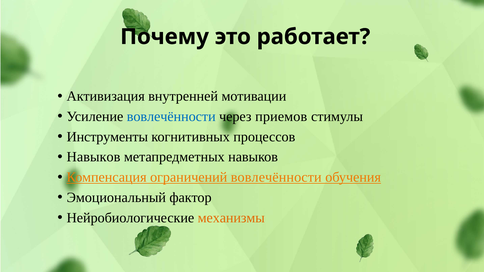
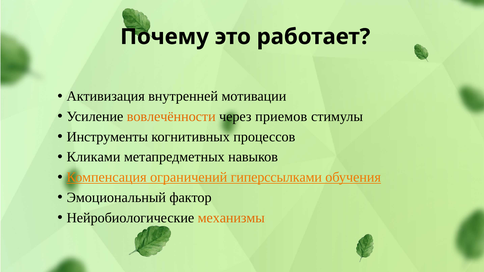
вовлечённости at (171, 117) colour: blue -> orange
Навыков at (94, 157): Навыков -> Кликами
ограничений вовлечённости: вовлечённости -> гиперссылками
